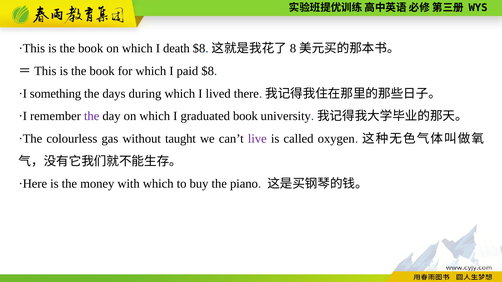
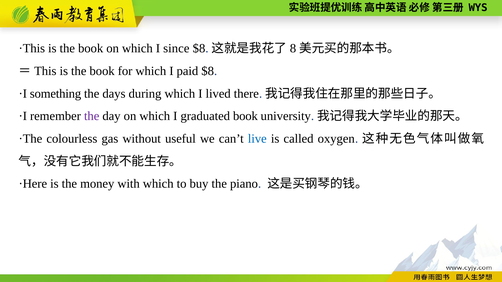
death: death -> since
taught: taught -> useful
live colour: purple -> blue
